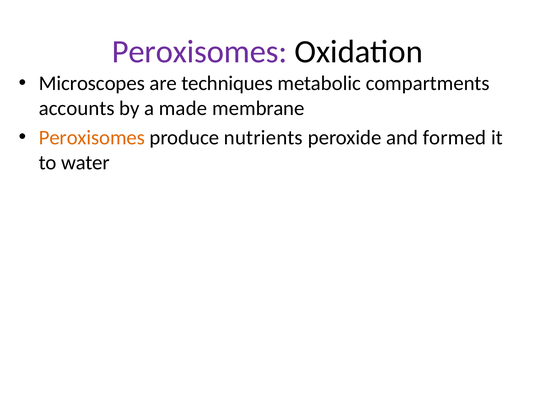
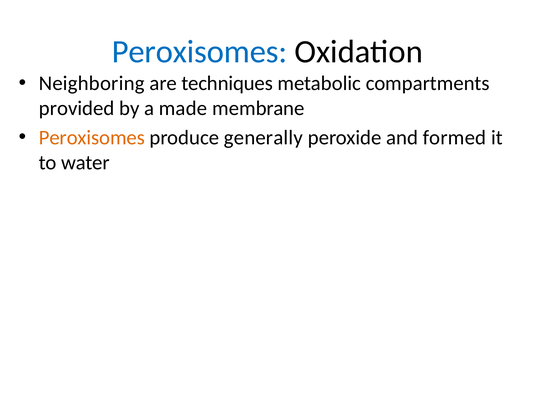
Peroxisomes at (200, 52) colour: purple -> blue
Microscopes: Microscopes -> Neighboring
accounts: accounts -> provided
nutrients: nutrients -> generally
